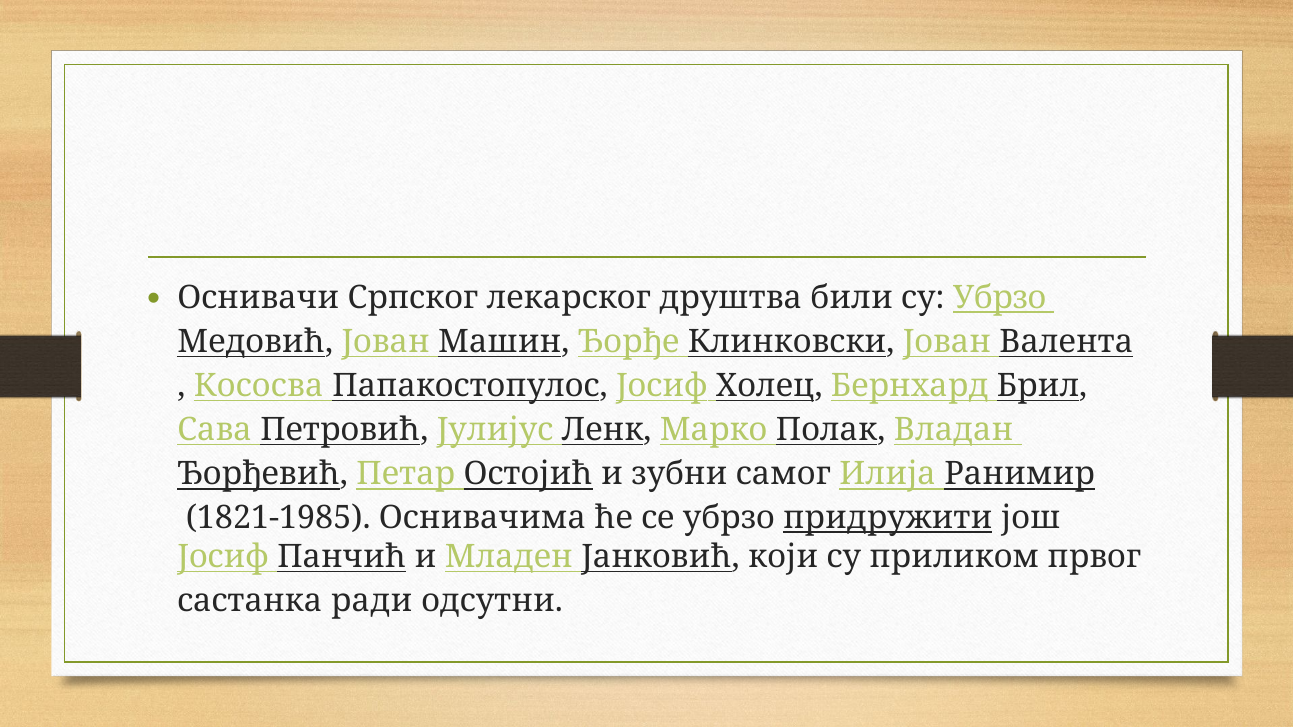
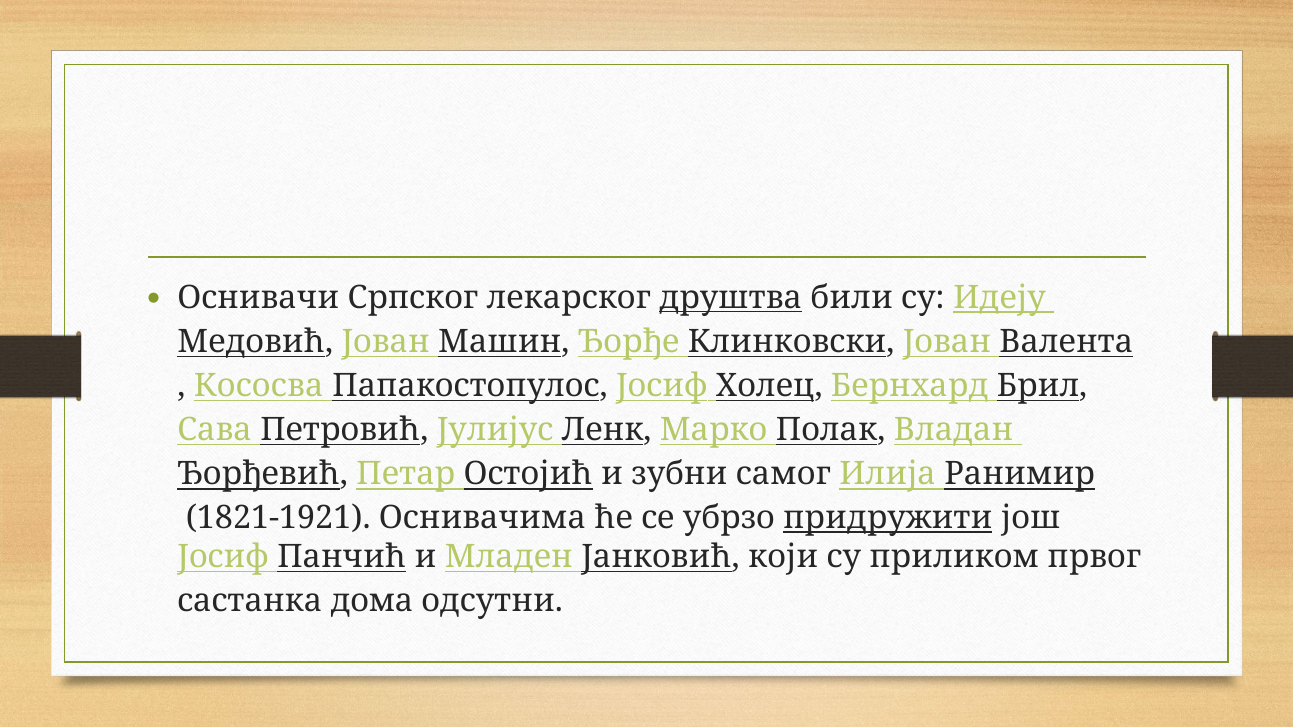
друштва underline: none -> present
су Убрзо: Убрзо -> Идеју
1821-1985: 1821-1985 -> 1821-1921
ради: ради -> дома
